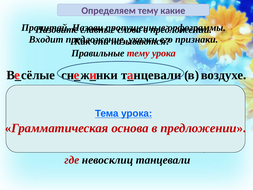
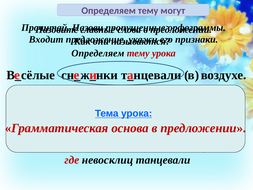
тему какие: какие -> могут
Правильные at (98, 53): Правильные -> Определяем
